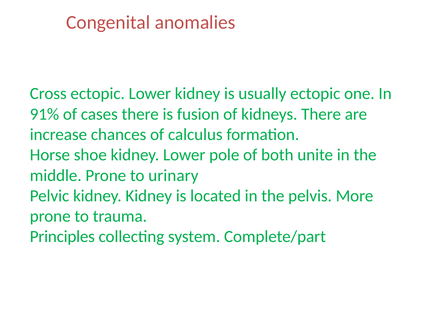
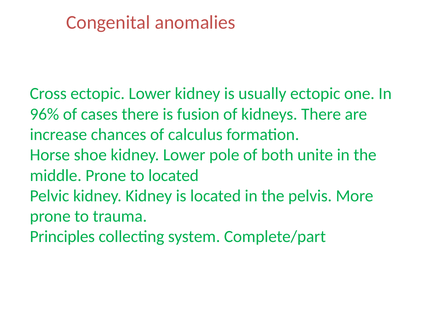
91%: 91% -> 96%
to urinary: urinary -> located
